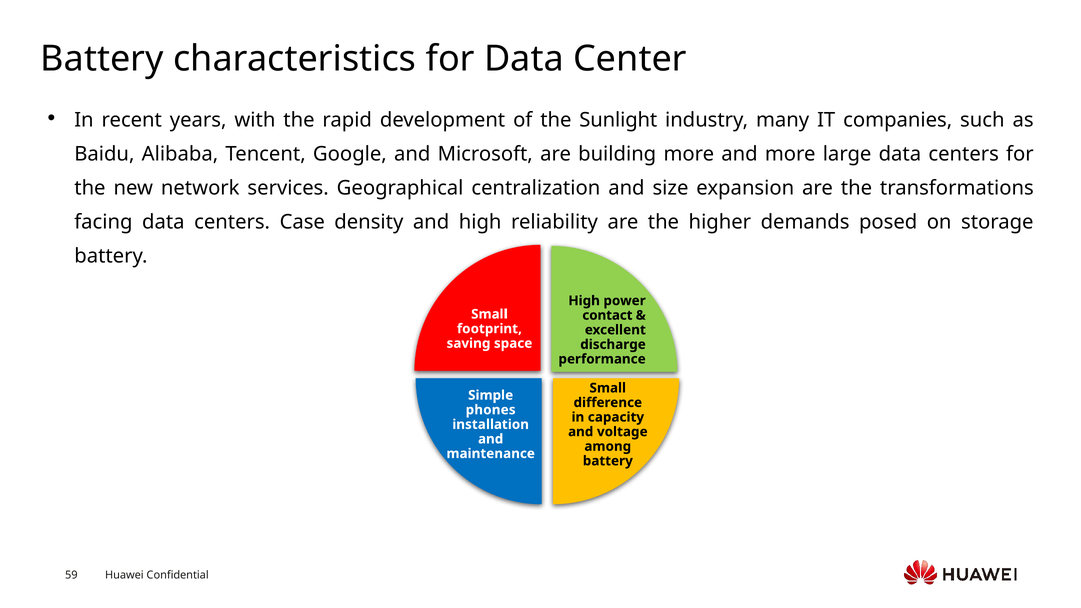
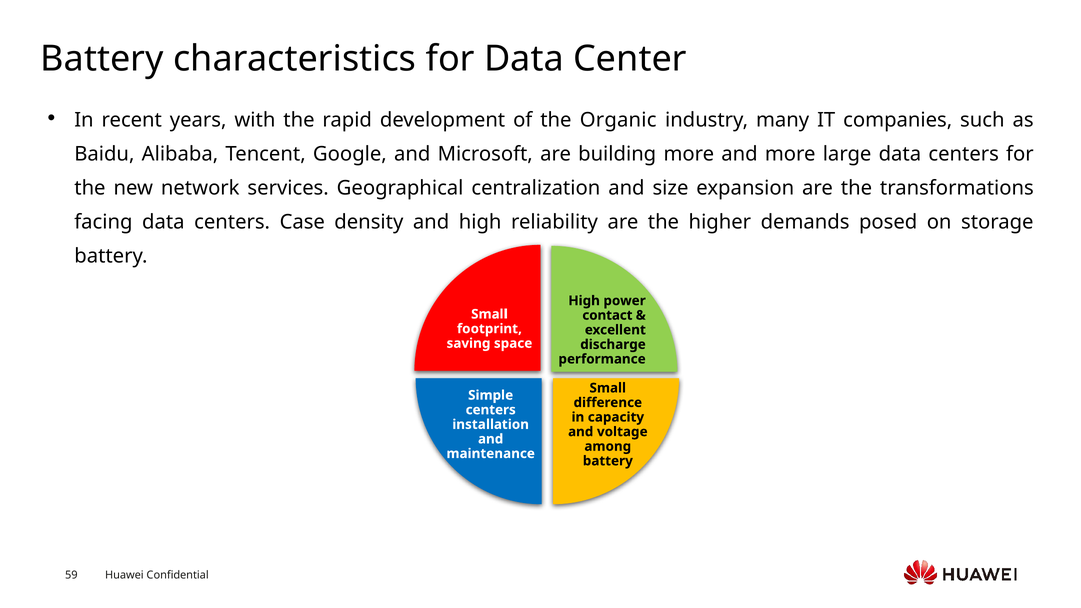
Sunlight: Sunlight -> Organic
phones at (491, 410): phones -> centers
